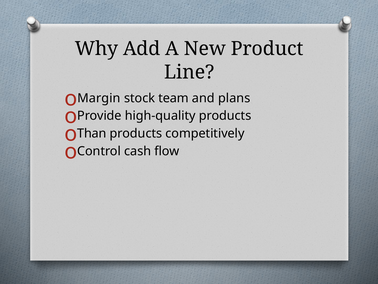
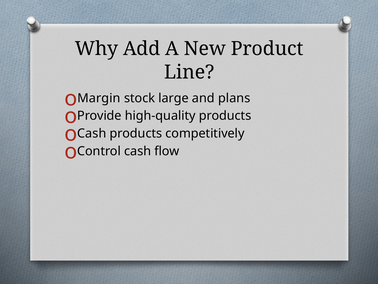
team: team -> large
Than at (92, 133): Than -> Cash
